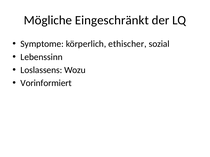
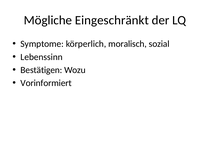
ethischer: ethischer -> moralisch
Loslassens: Loslassens -> Bestätigen
